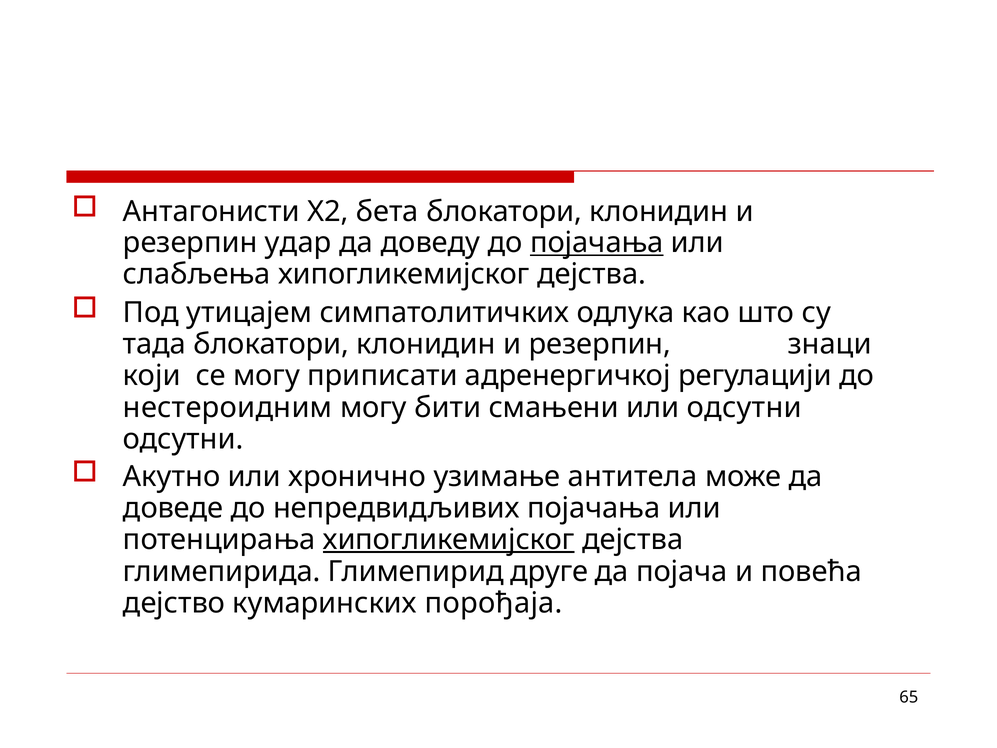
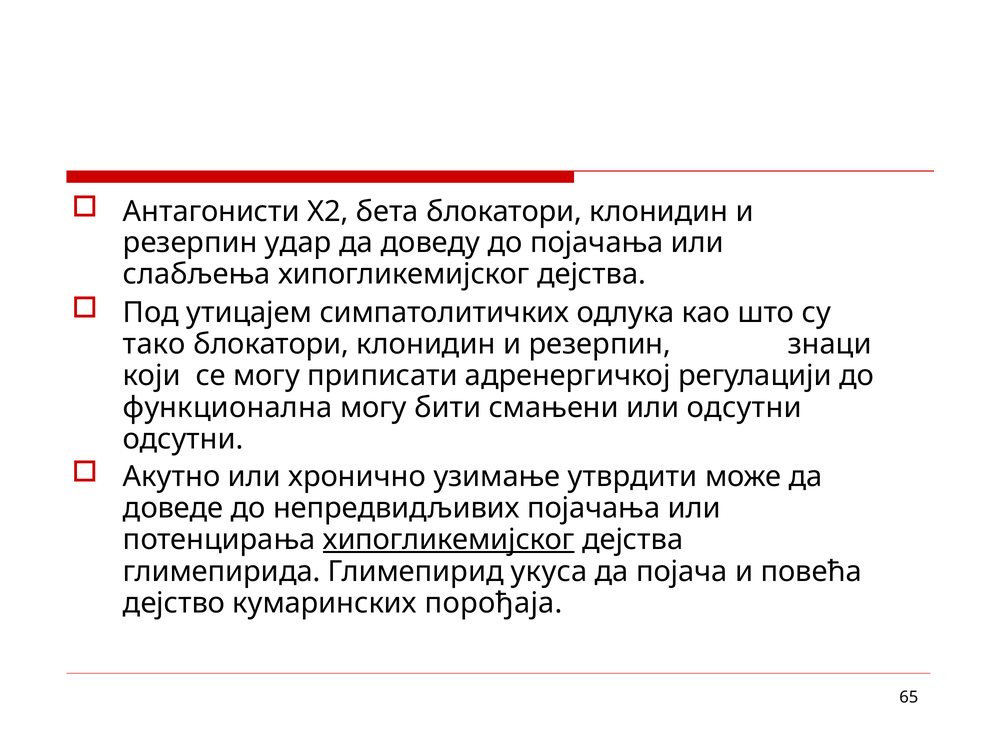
појачања at (597, 243) underline: present -> none
тада: тада -> тако
нестероидним: нестероидним -> функционална
антитела: антитела -> утврдити
друге: друге -> укуса
